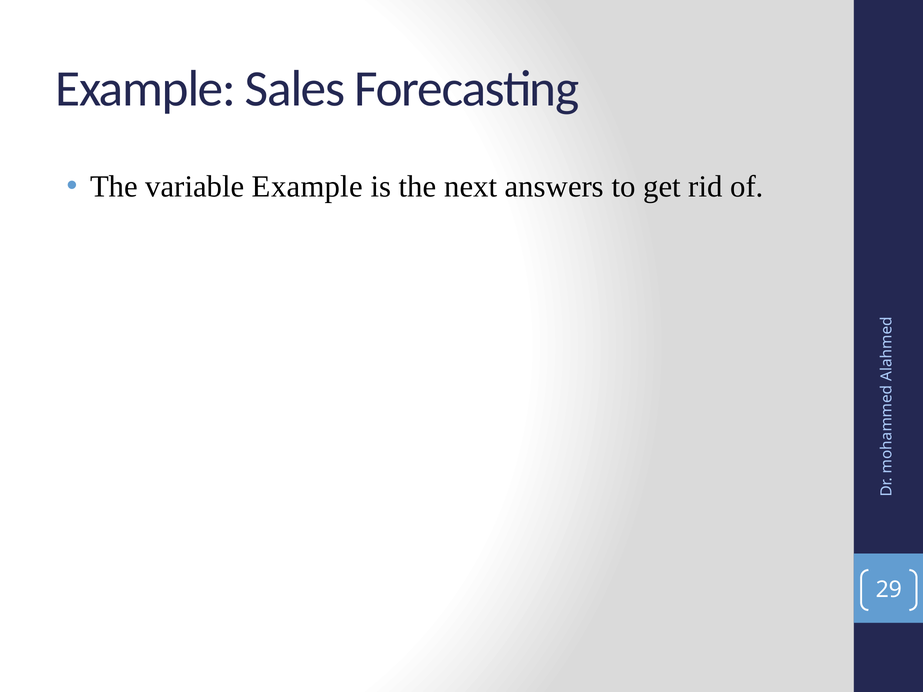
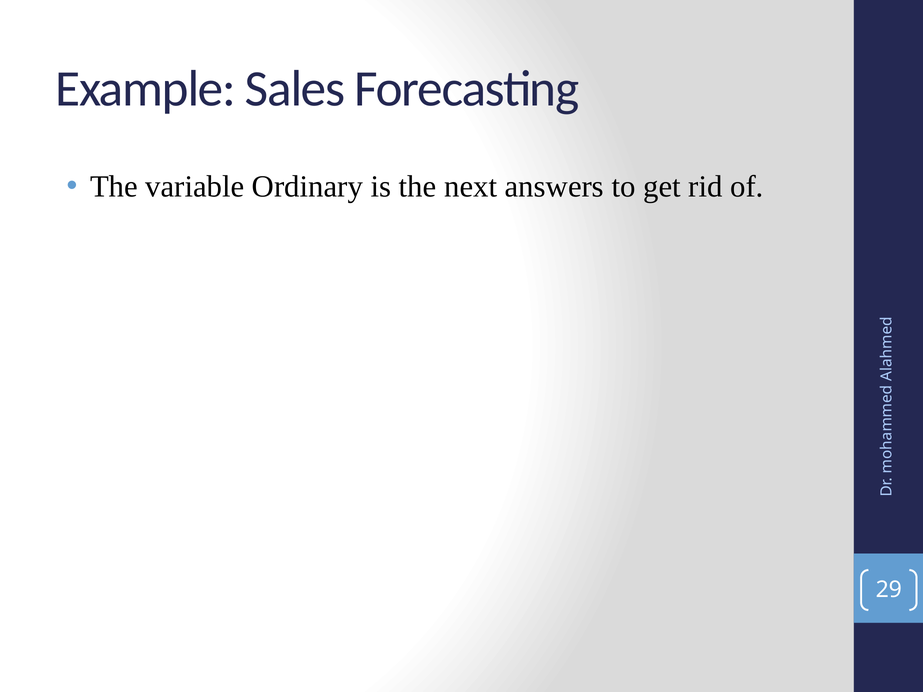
variable Example: Example -> Ordinary
